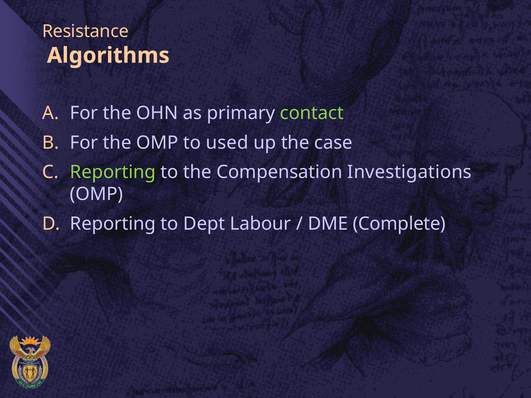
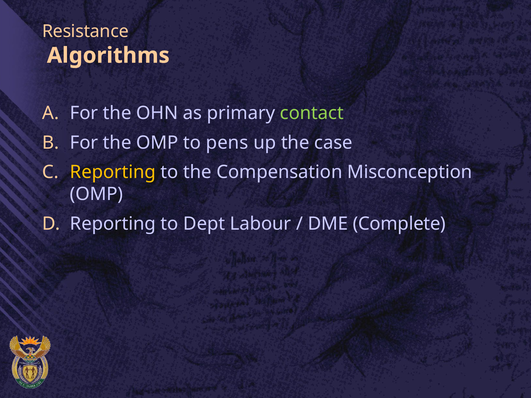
used: used -> pens
Reporting at (113, 172) colour: light green -> yellow
Investigations: Investigations -> Misconception
